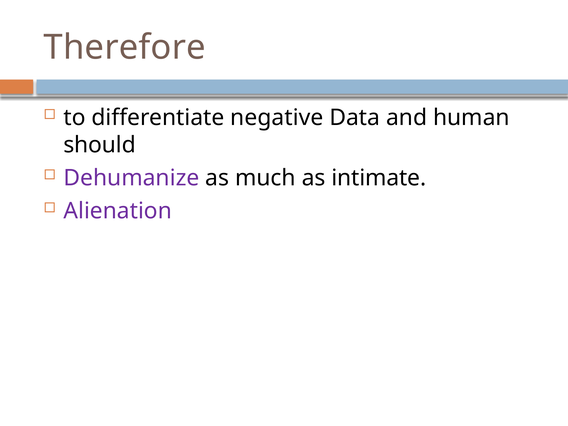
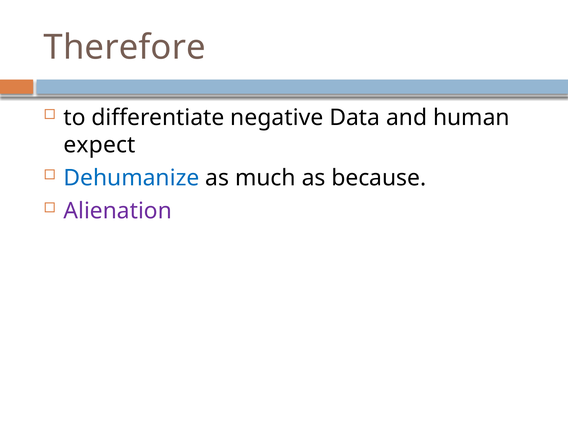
should: should -> expect
Dehumanize colour: purple -> blue
intimate: intimate -> because
